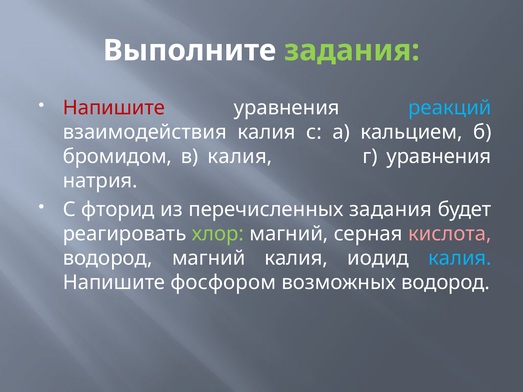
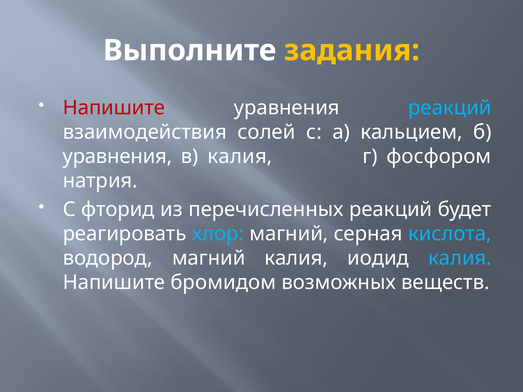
задания at (352, 50) colour: light green -> yellow
взаимодействия калия: калия -> солей
бромидом at (117, 157): бромидом -> уравнения
г уравнения: уравнения -> фосфором
перечисленных задания: задания -> реакций
хлор colour: light green -> light blue
кислота colour: pink -> light blue
фосфором: фосфором -> бромидом
возможных водород: водород -> веществ
